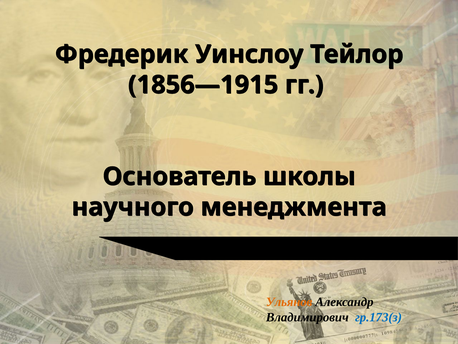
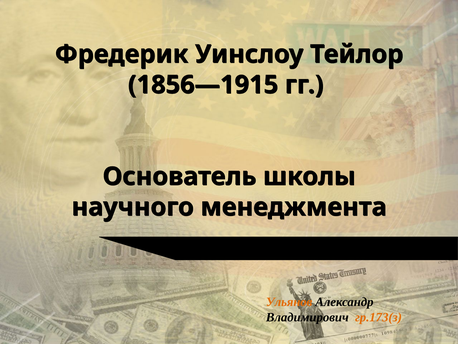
гр.173(з colour: blue -> orange
